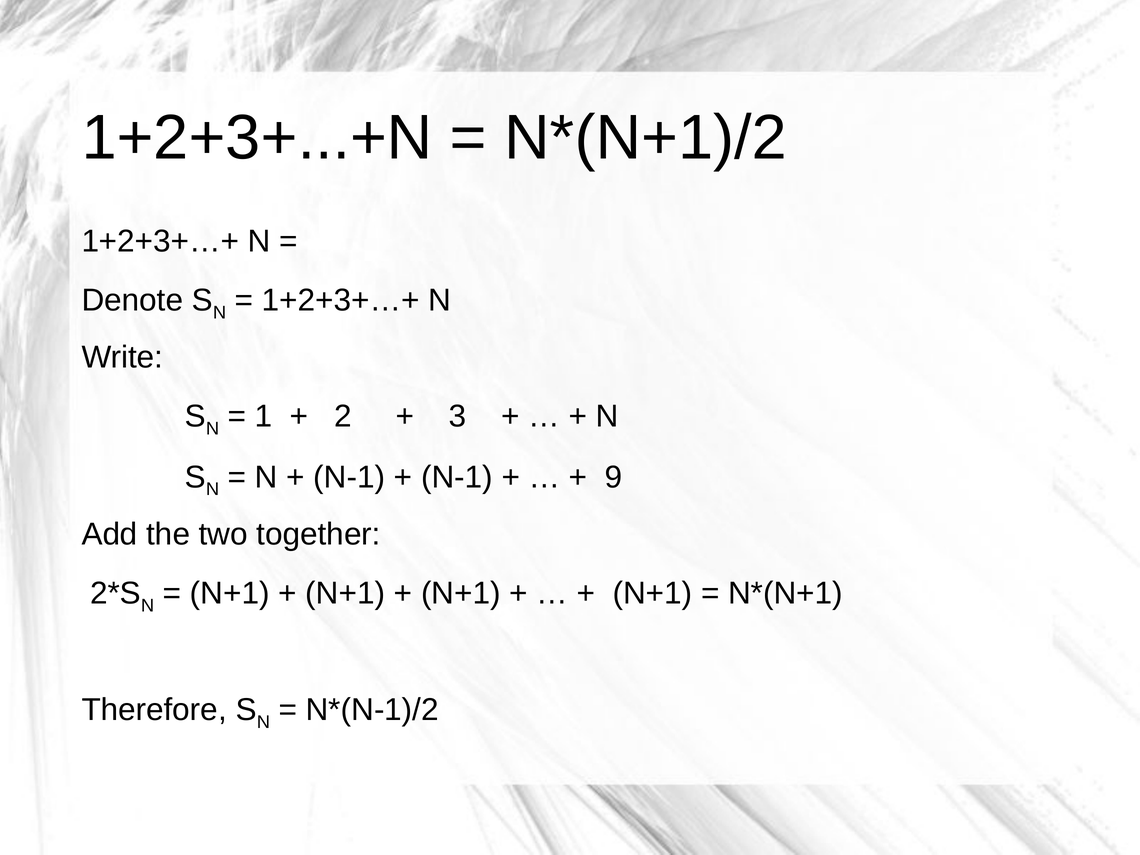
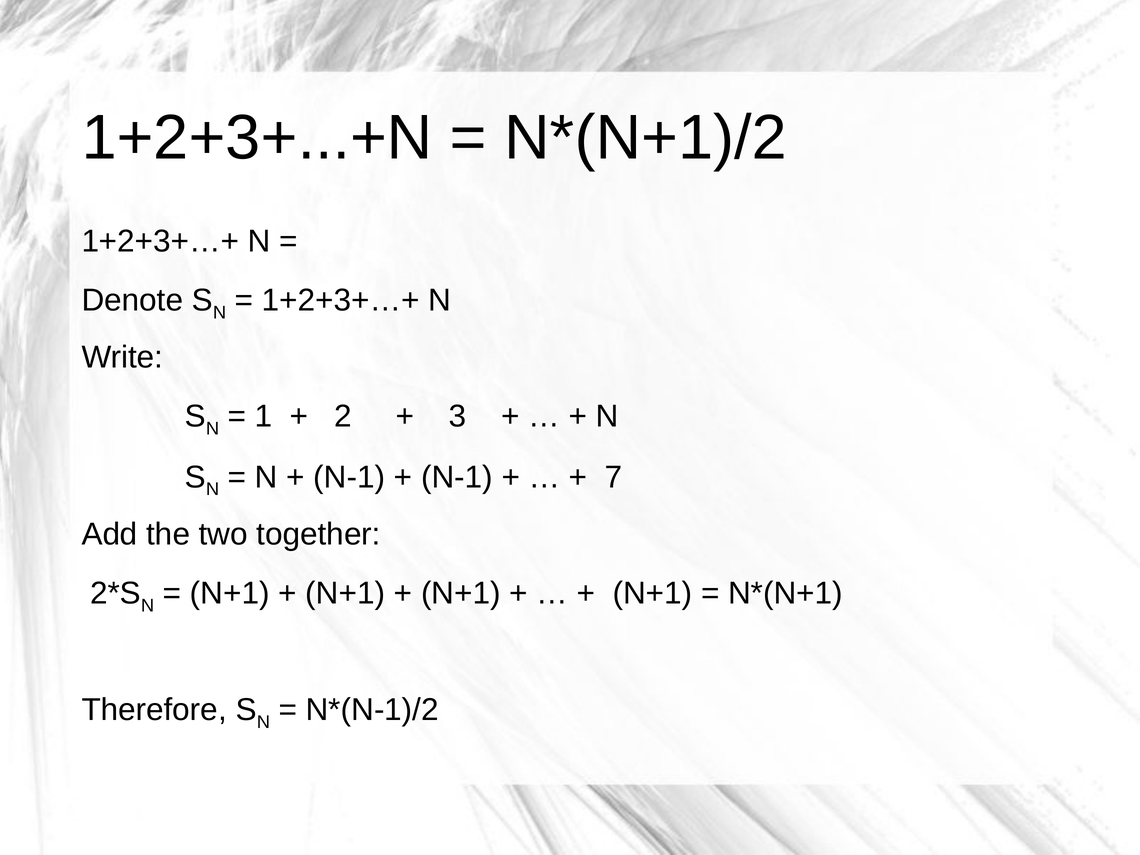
9: 9 -> 7
